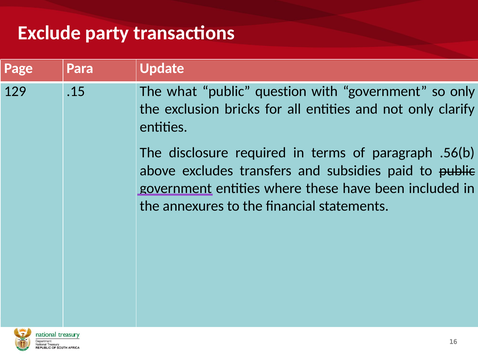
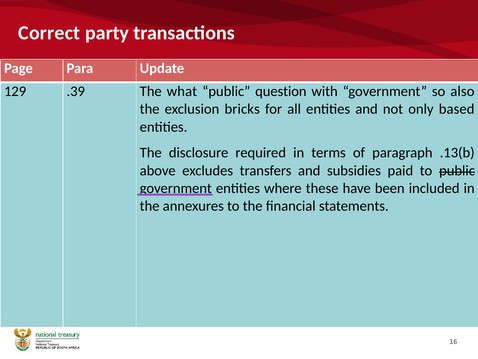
Exclude: Exclude -> Correct
.15: .15 -> .39
so only: only -> also
clarify: clarify -> based
.56(b: .56(b -> .13(b
